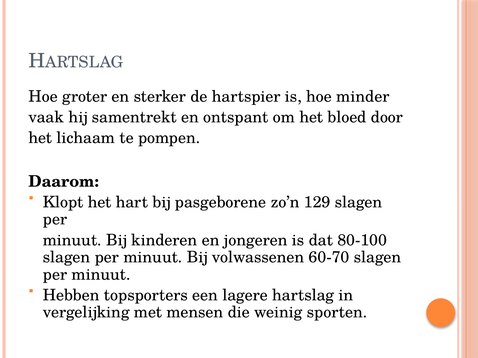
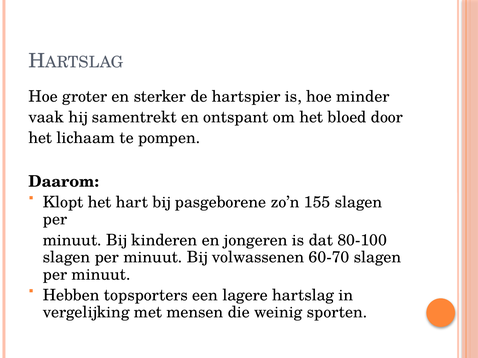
129: 129 -> 155
